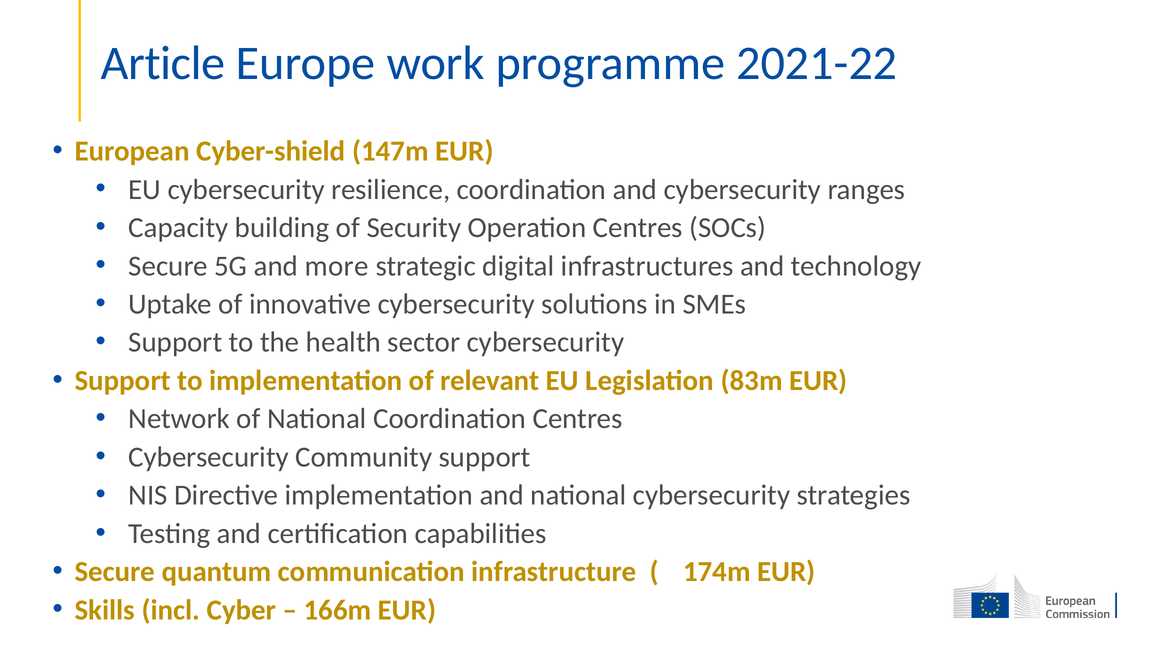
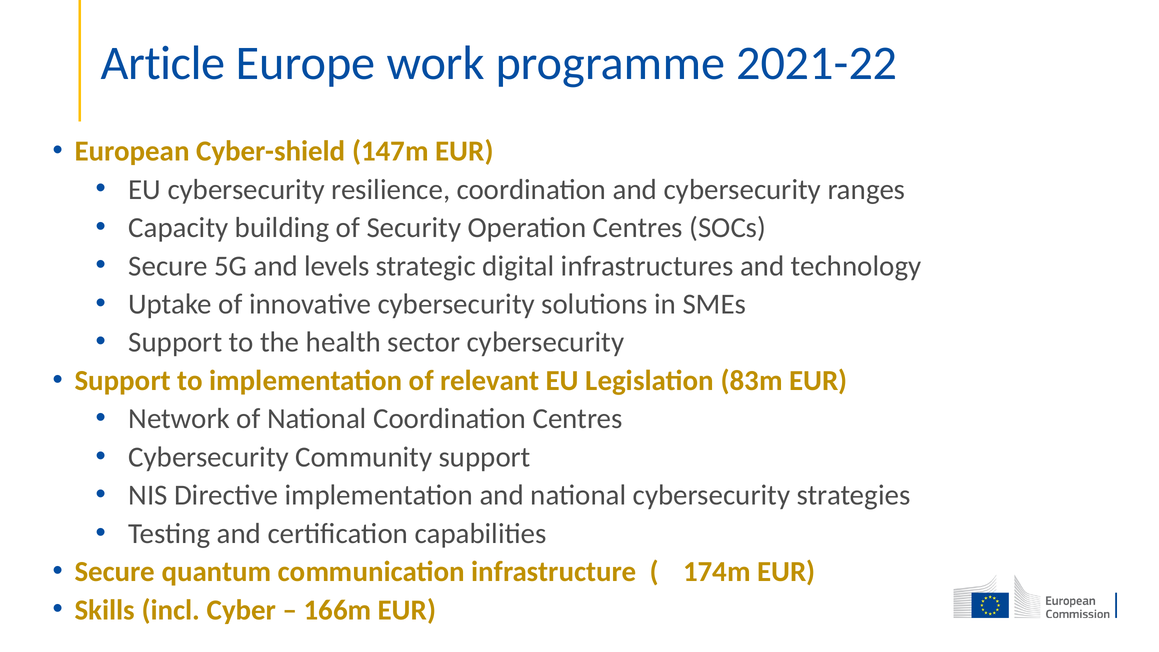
more: more -> levels
